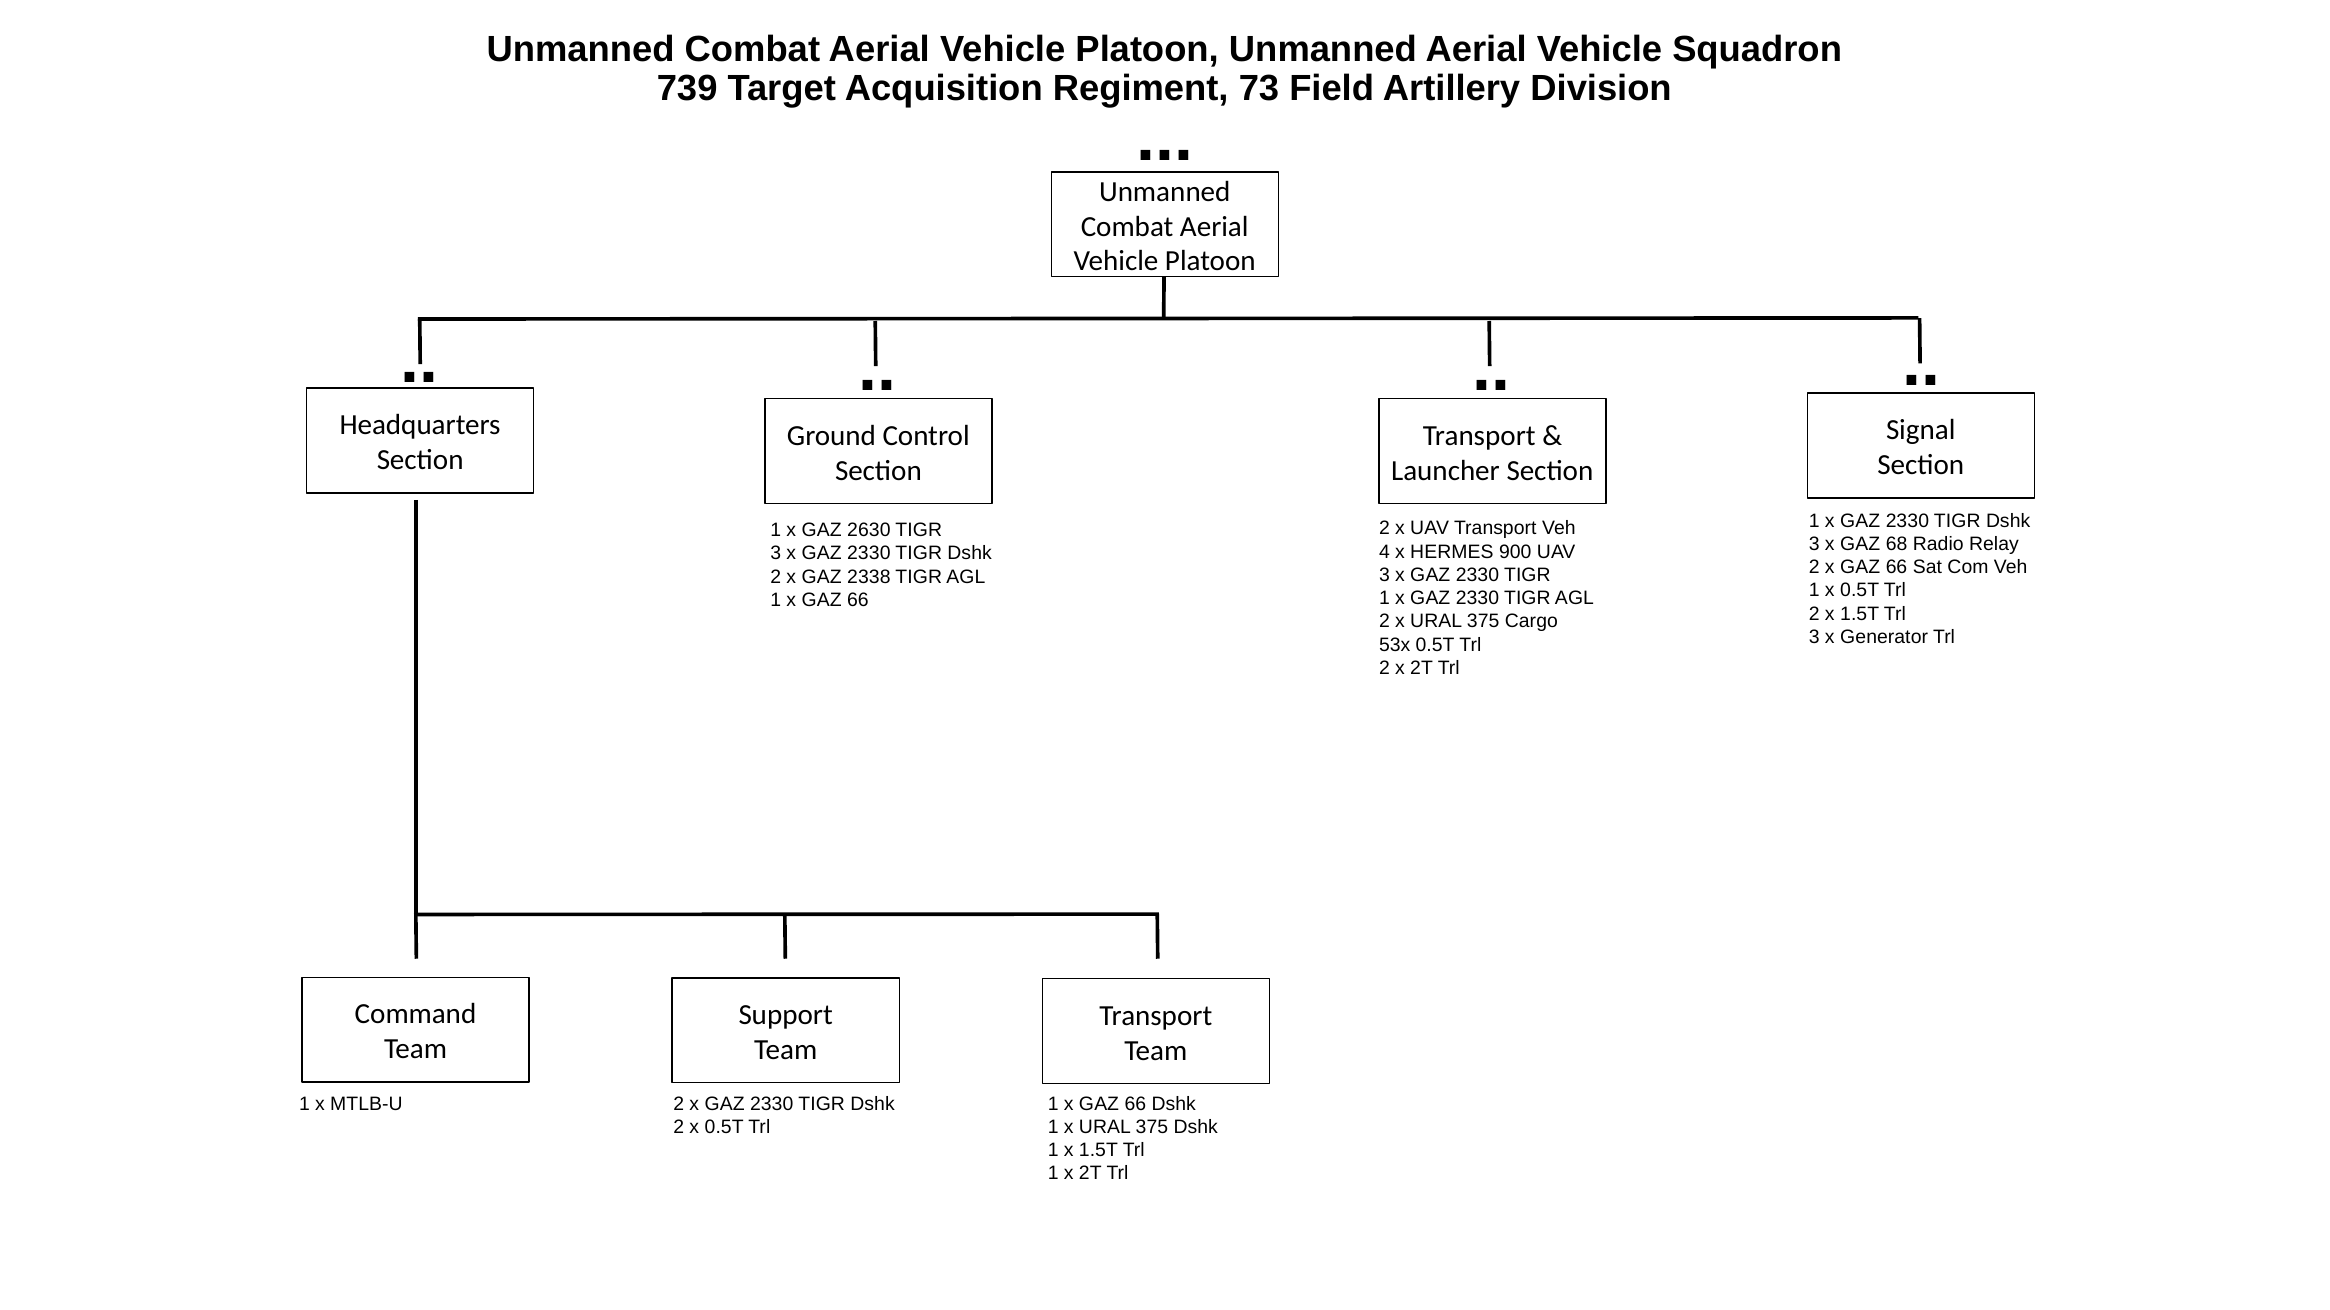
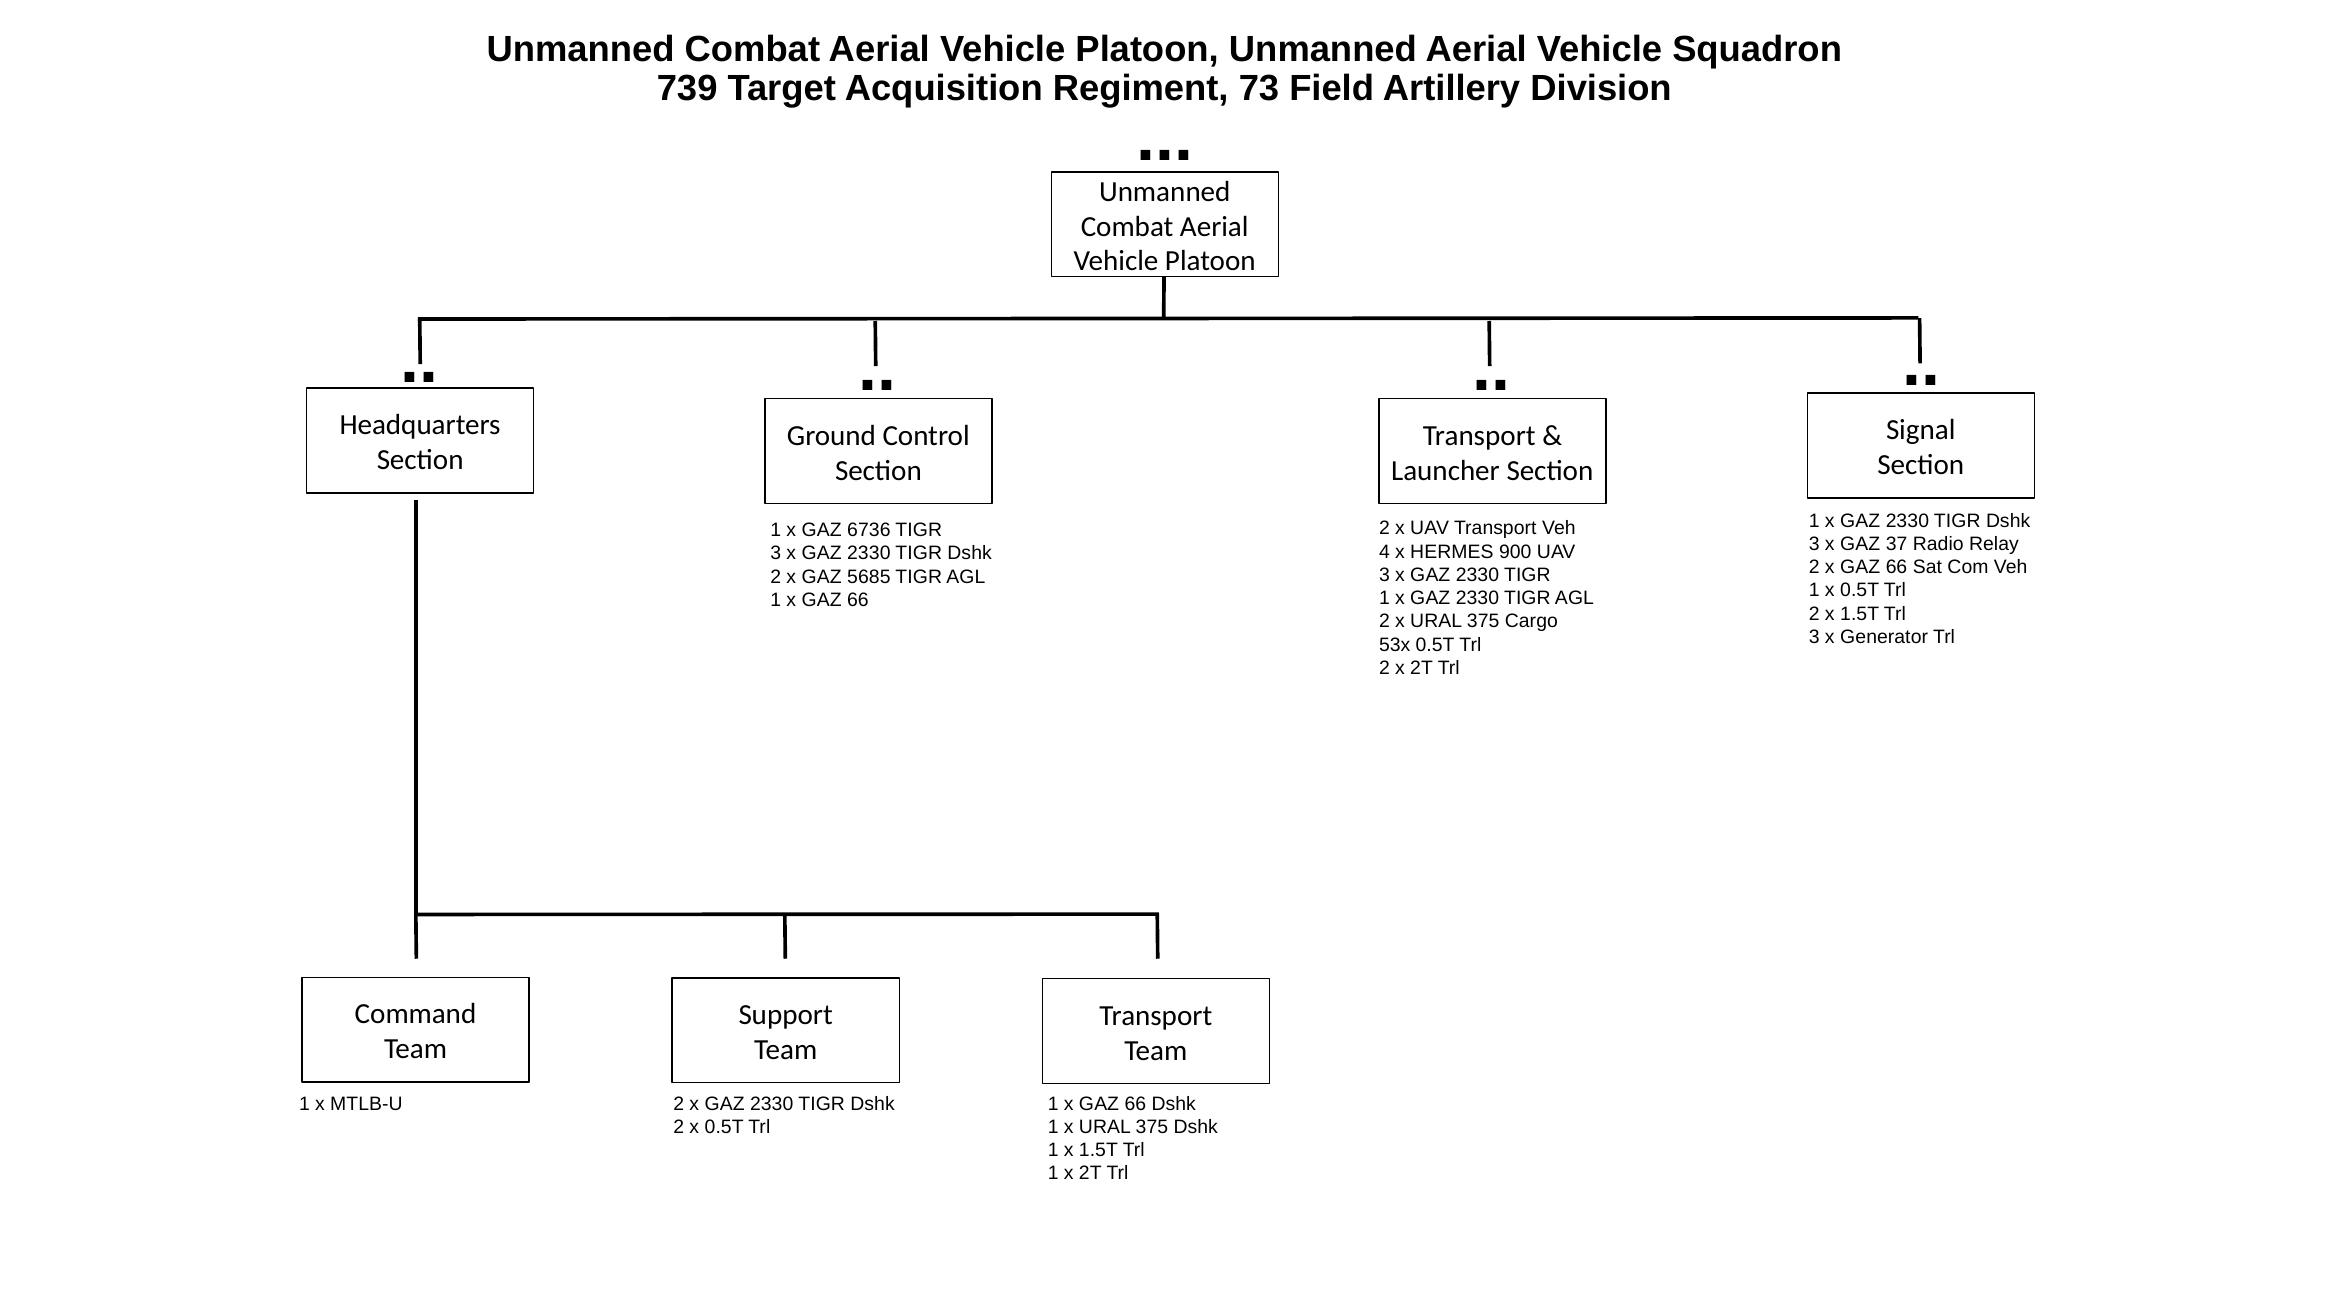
2630: 2630 -> 6736
68: 68 -> 37
2338: 2338 -> 5685
